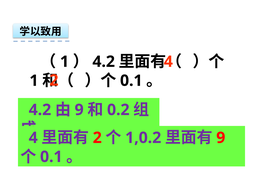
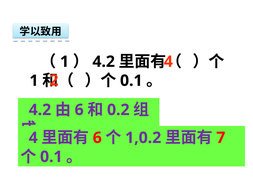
9 at (79, 110): 9 -> 6
2 at (97, 138): 2 -> 6
9 at (221, 138): 9 -> 7
